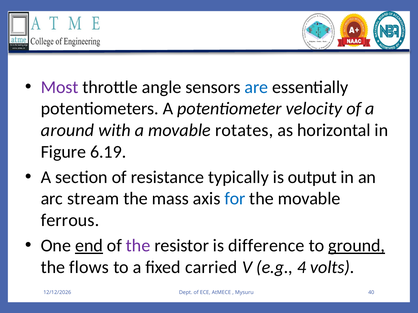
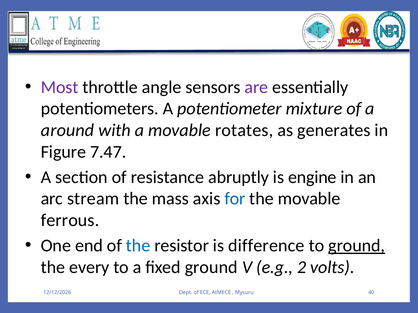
are colour: blue -> purple
velocity: velocity -> mixture
horizontal: horizontal -> generates
6.19: 6.19 -> 7.47
typically: typically -> abruptly
output: output -> engine
end underline: present -> none
the at (138, 246) colour: purple -> blue
flows: flows -> every
fixed carried: carried -> ground
4: 4 -> 2
